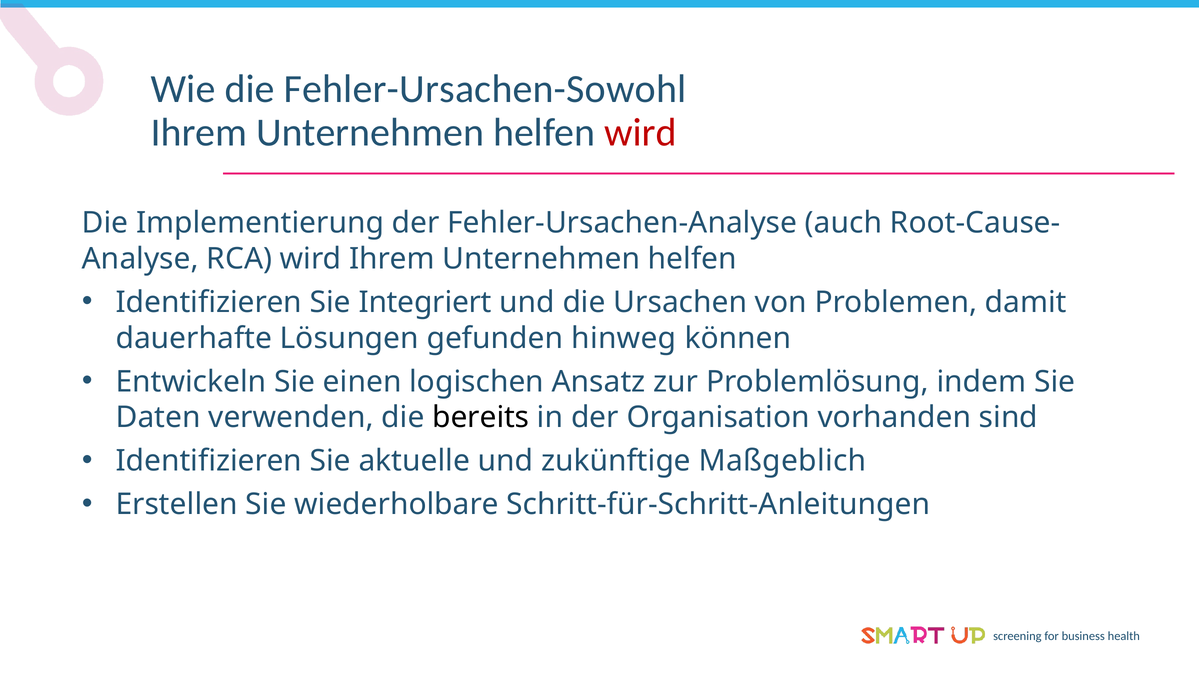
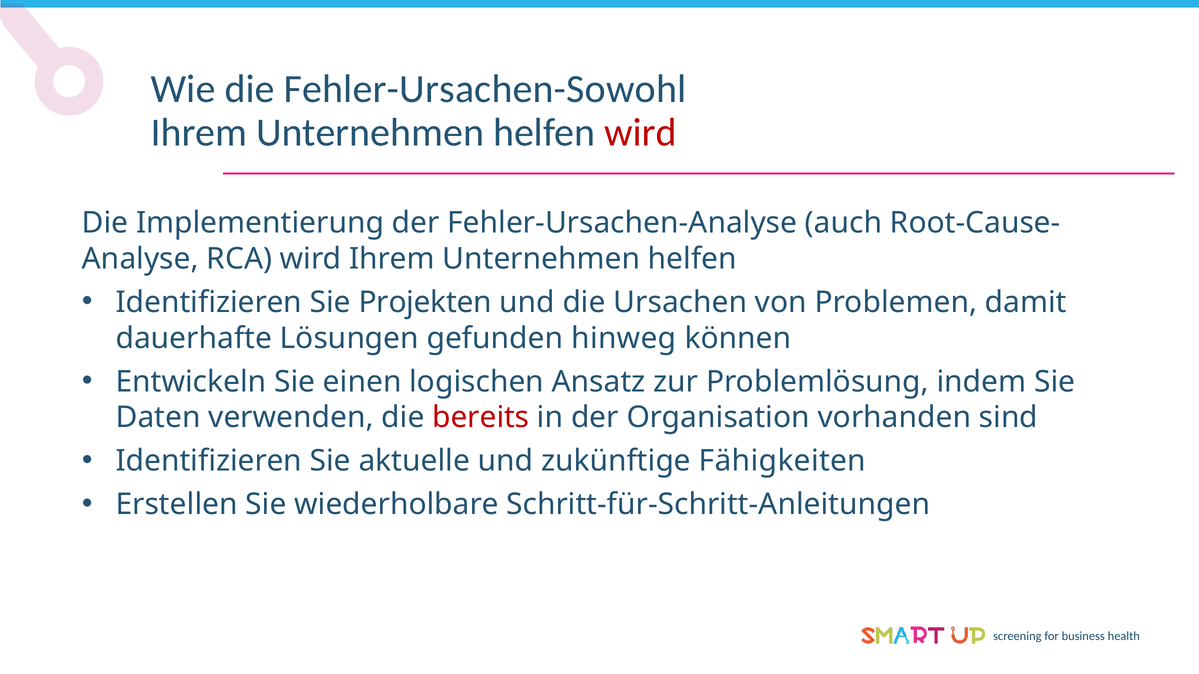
Integriert: Integriert -> Projekten
bereits colour: black -> red
Maßgeblich: Maßgeblich -> Fähigkeiten
